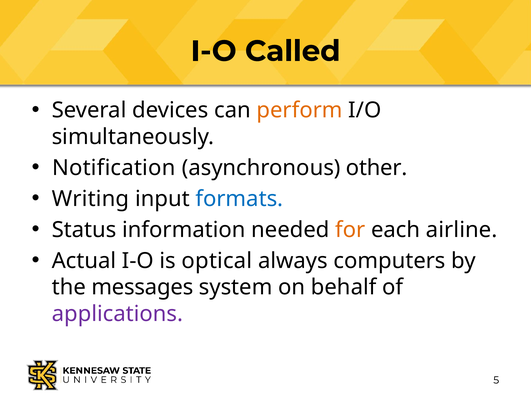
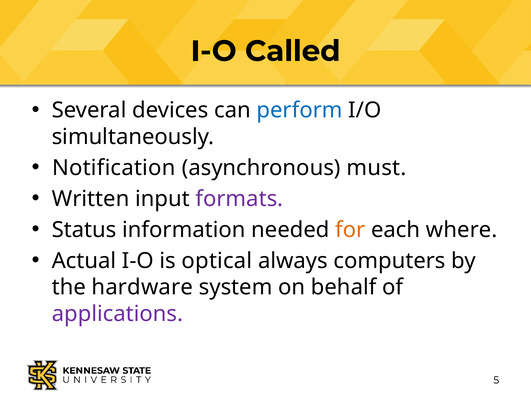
perform colour: orange -> blue
other: other -> must
Writing: Writing -> Written
formats colour: blue -> purple
airline: airline -> where
messages: messages -> hardware
